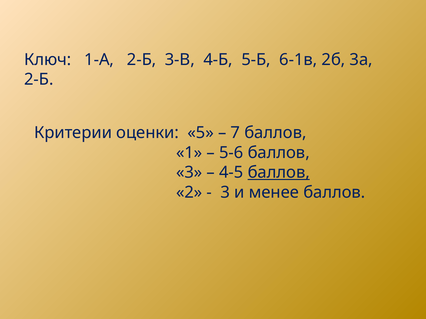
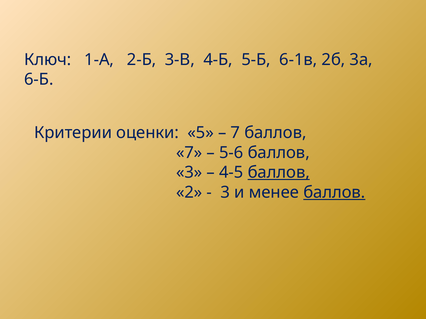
2-Б at (39, 80): 2-Б -> 6-Б
1 at (189, 153): 1 -> 7
баллов at (334, 193) underline: none -> present
